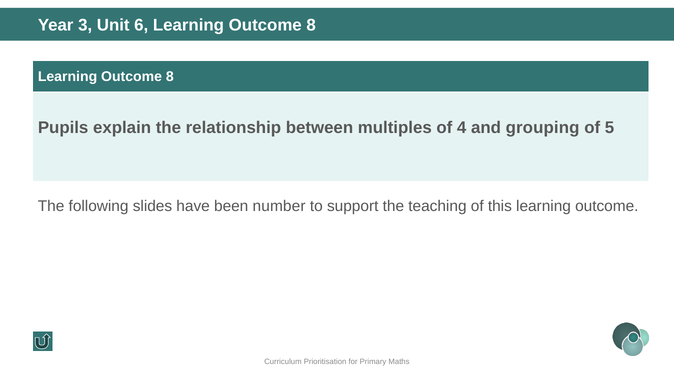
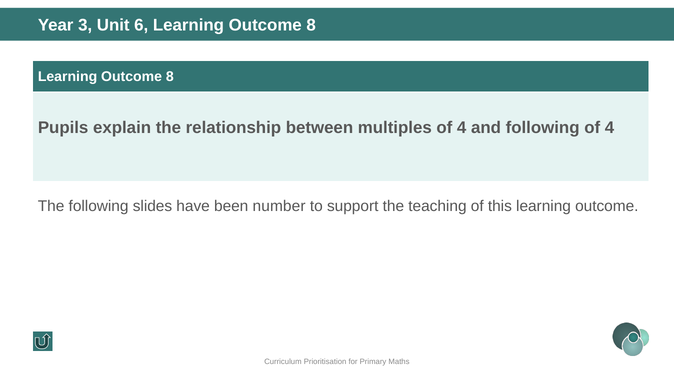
and grouping: grouping -> following
5 at (610, 128): 5 -> 4
